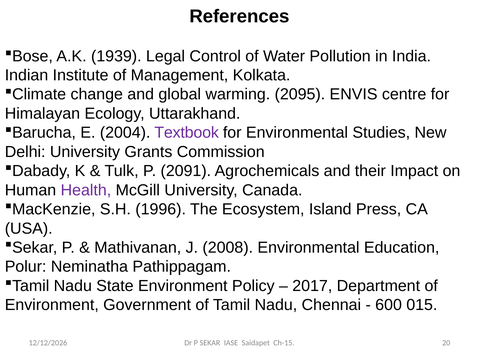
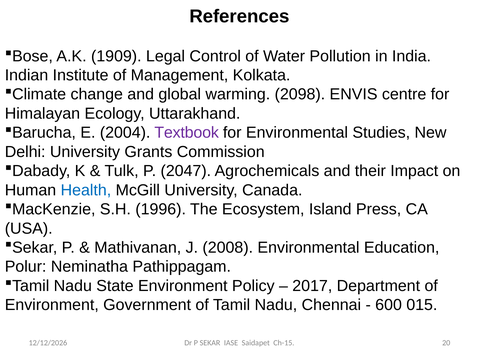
1939: 1939 -> 1909
2095: 2095 -> 2098
2091: 2091 -> 2047
Health colour: purple -> blue
